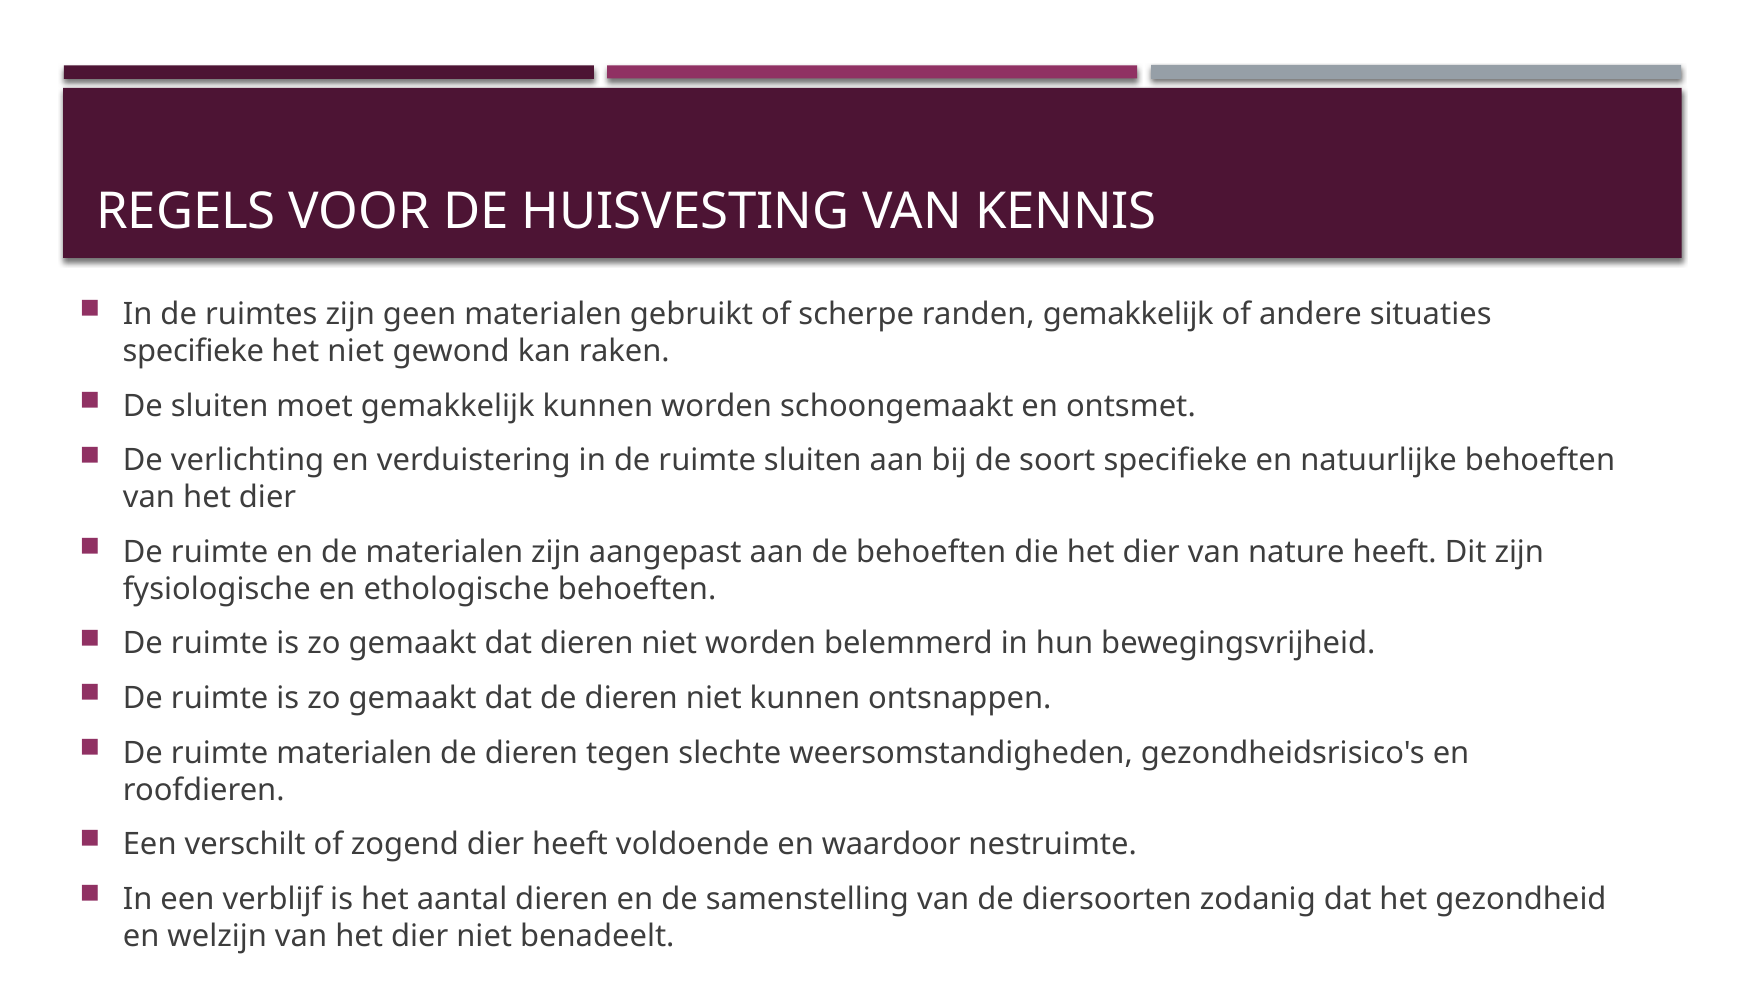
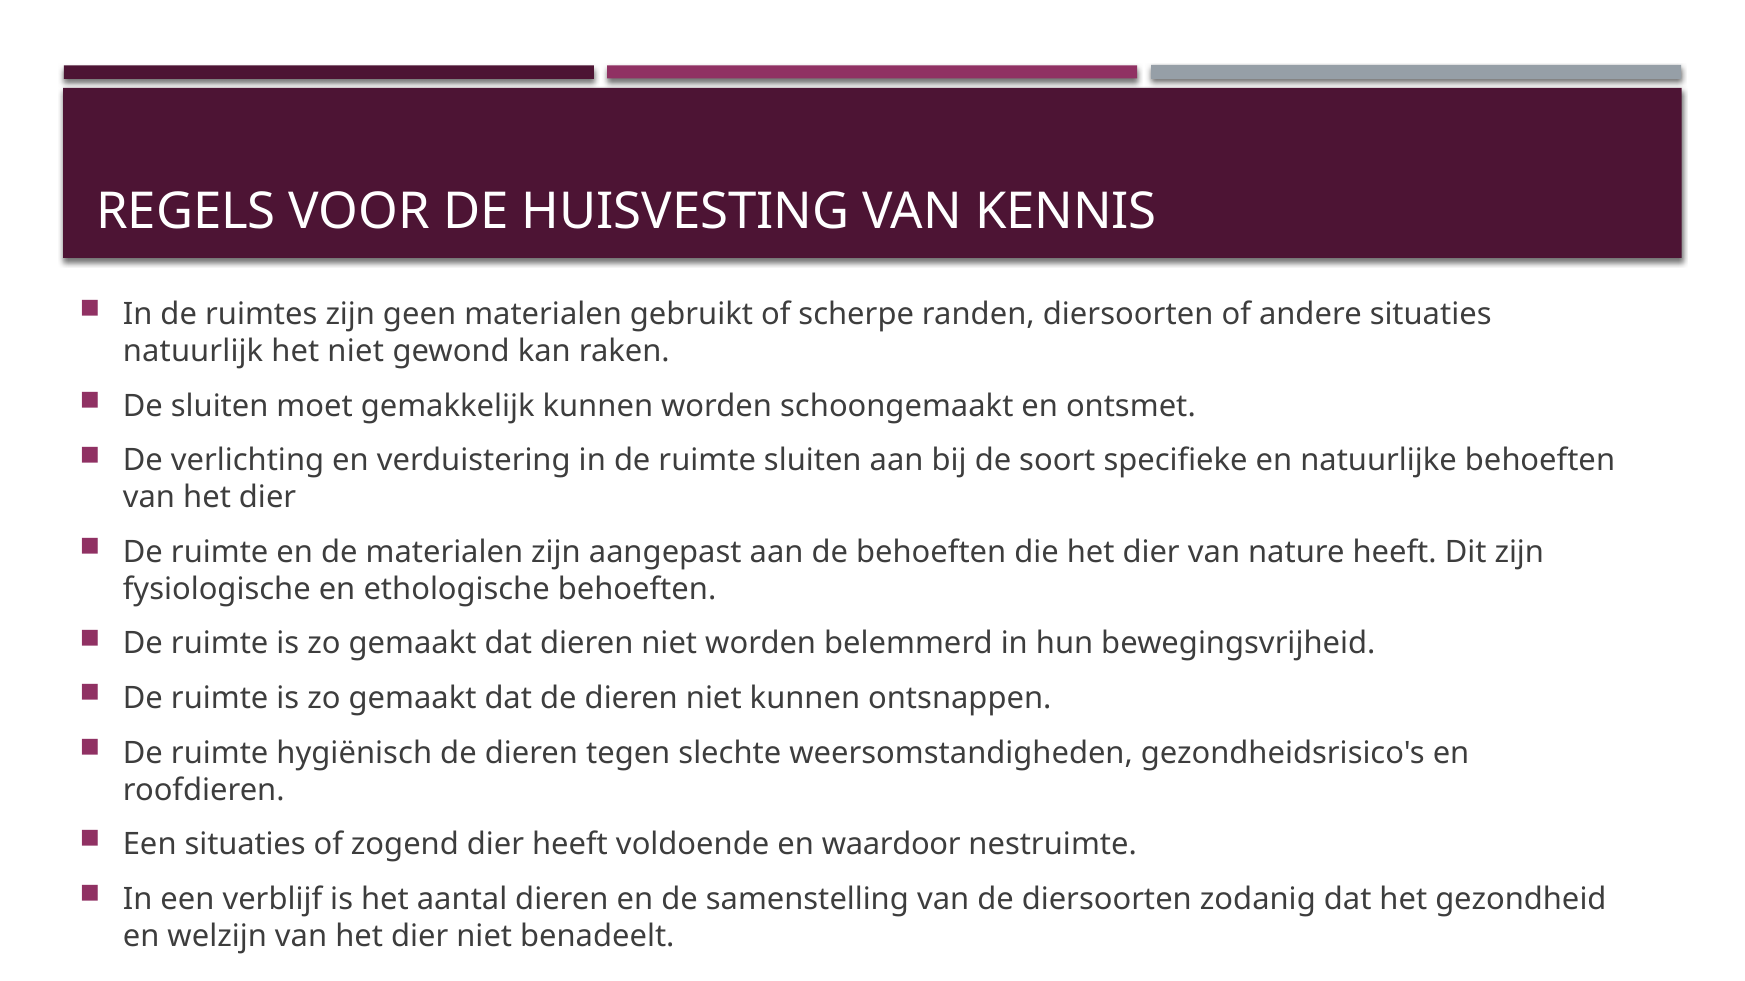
randen gemakkelijk: gemakkelijk -> diersoorten
specifieke at (193, 352): specifieke -> natuurlijk
ruimte materialen: materialen -> hygiënisch
Een verschilt: verschilt -> situaties
